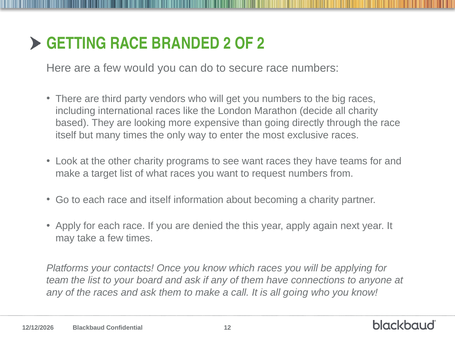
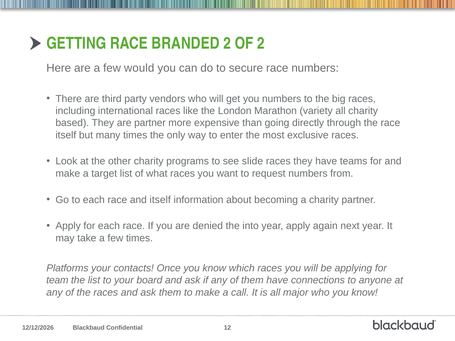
decide: decide -> variety
are looking: looking -> partner
see want: want -> slide
this: this -> into
all going: going -> major
